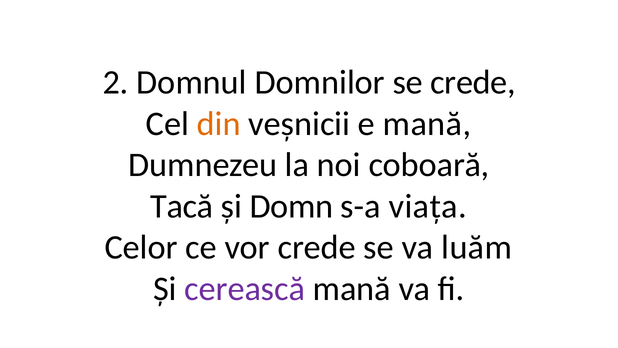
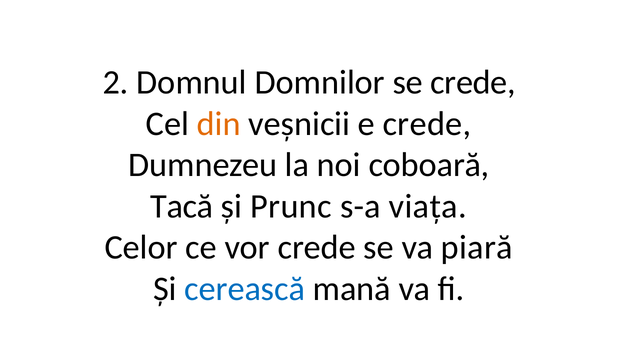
e mană: mană -> crede
Domn: Domn -> Prunc
luăm: luăm -> piară
cerească colour: purple -> blue
